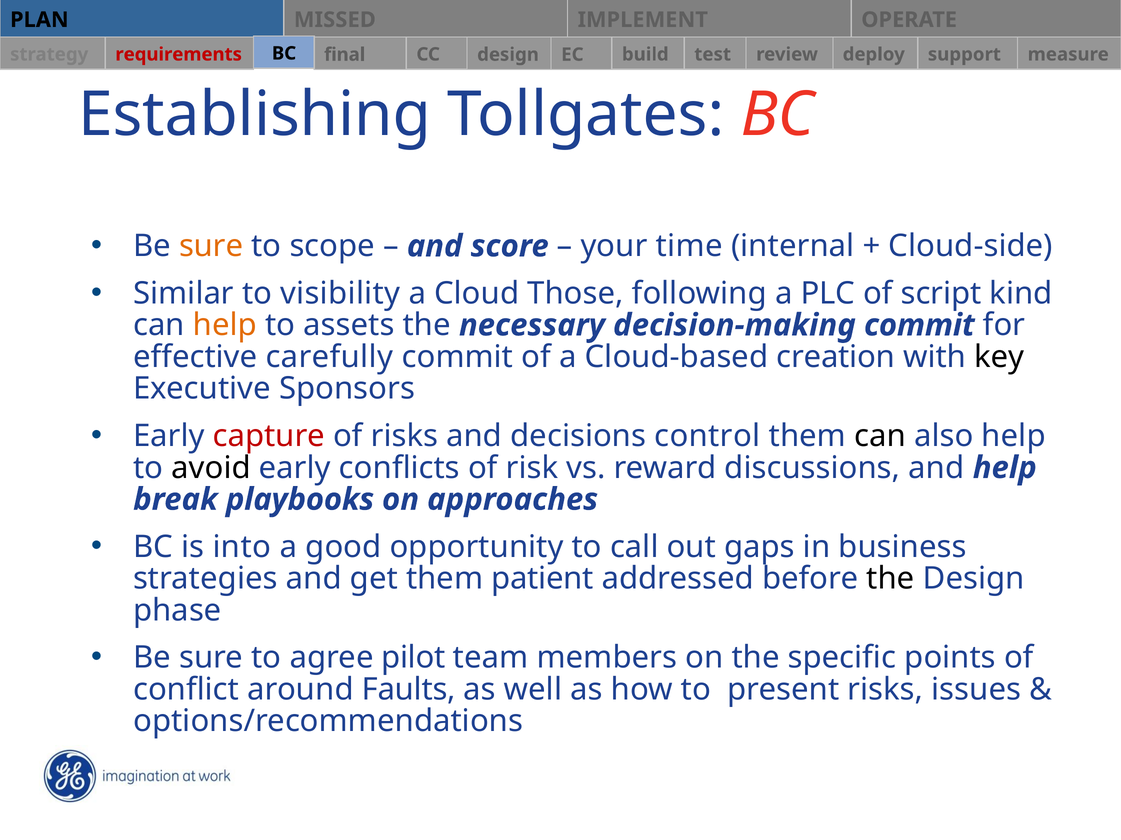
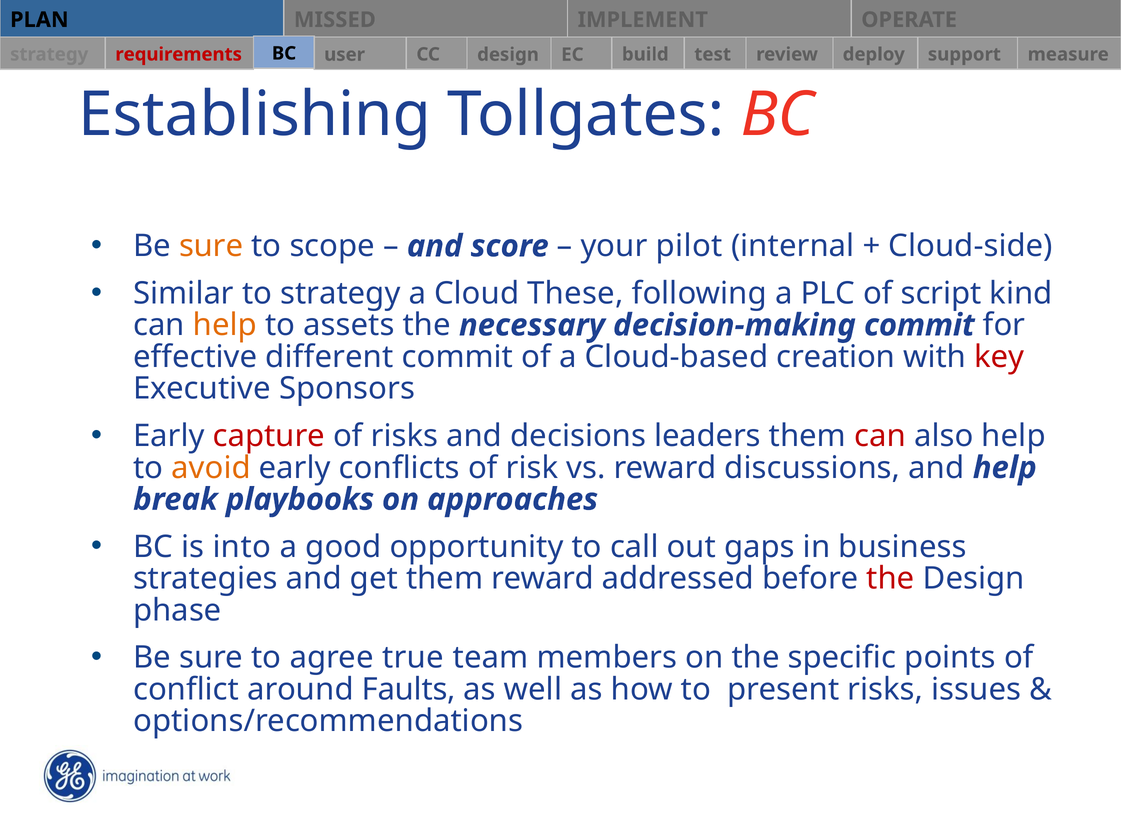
final: final -> user
time: time -> pilot
to visibility: visibility -> strategy
Those: Those -> These
carefully: carefully -> different
key colour: black -> red
control: control -> leaders
can at (880, 436) colour: black -> red
avoid colour: black -> orange
them patient: patient -> reward
the at (891, 579) colour: black -> red
pilot: pilot -> true
